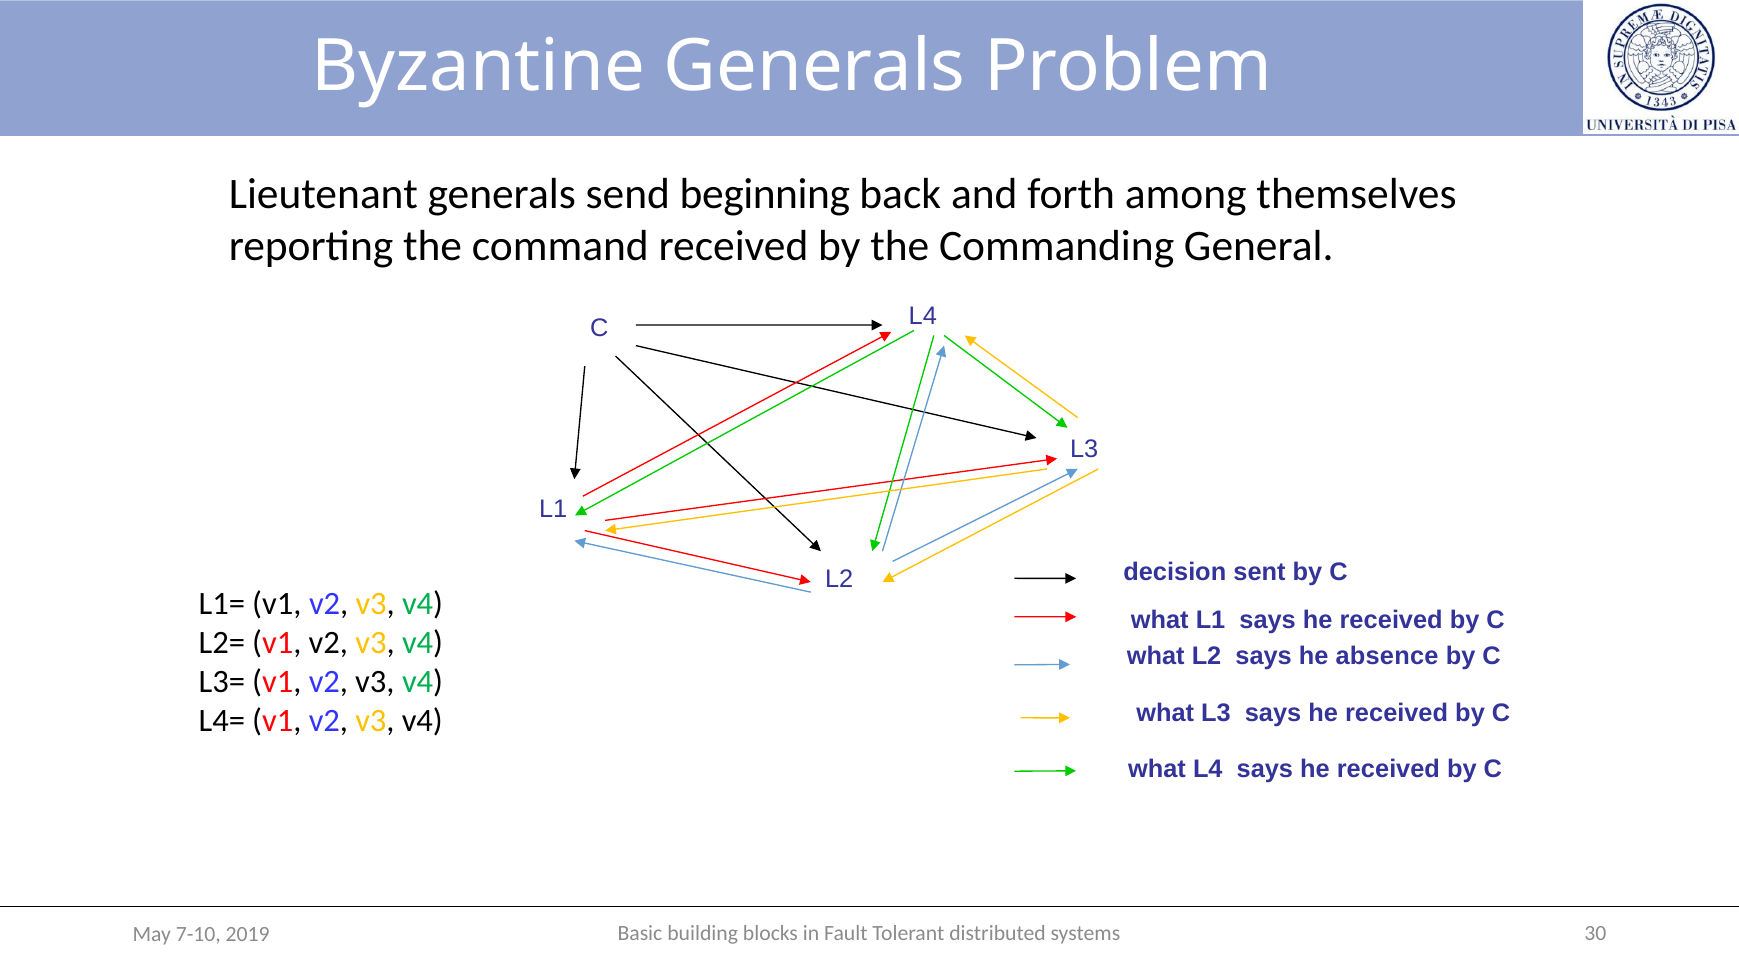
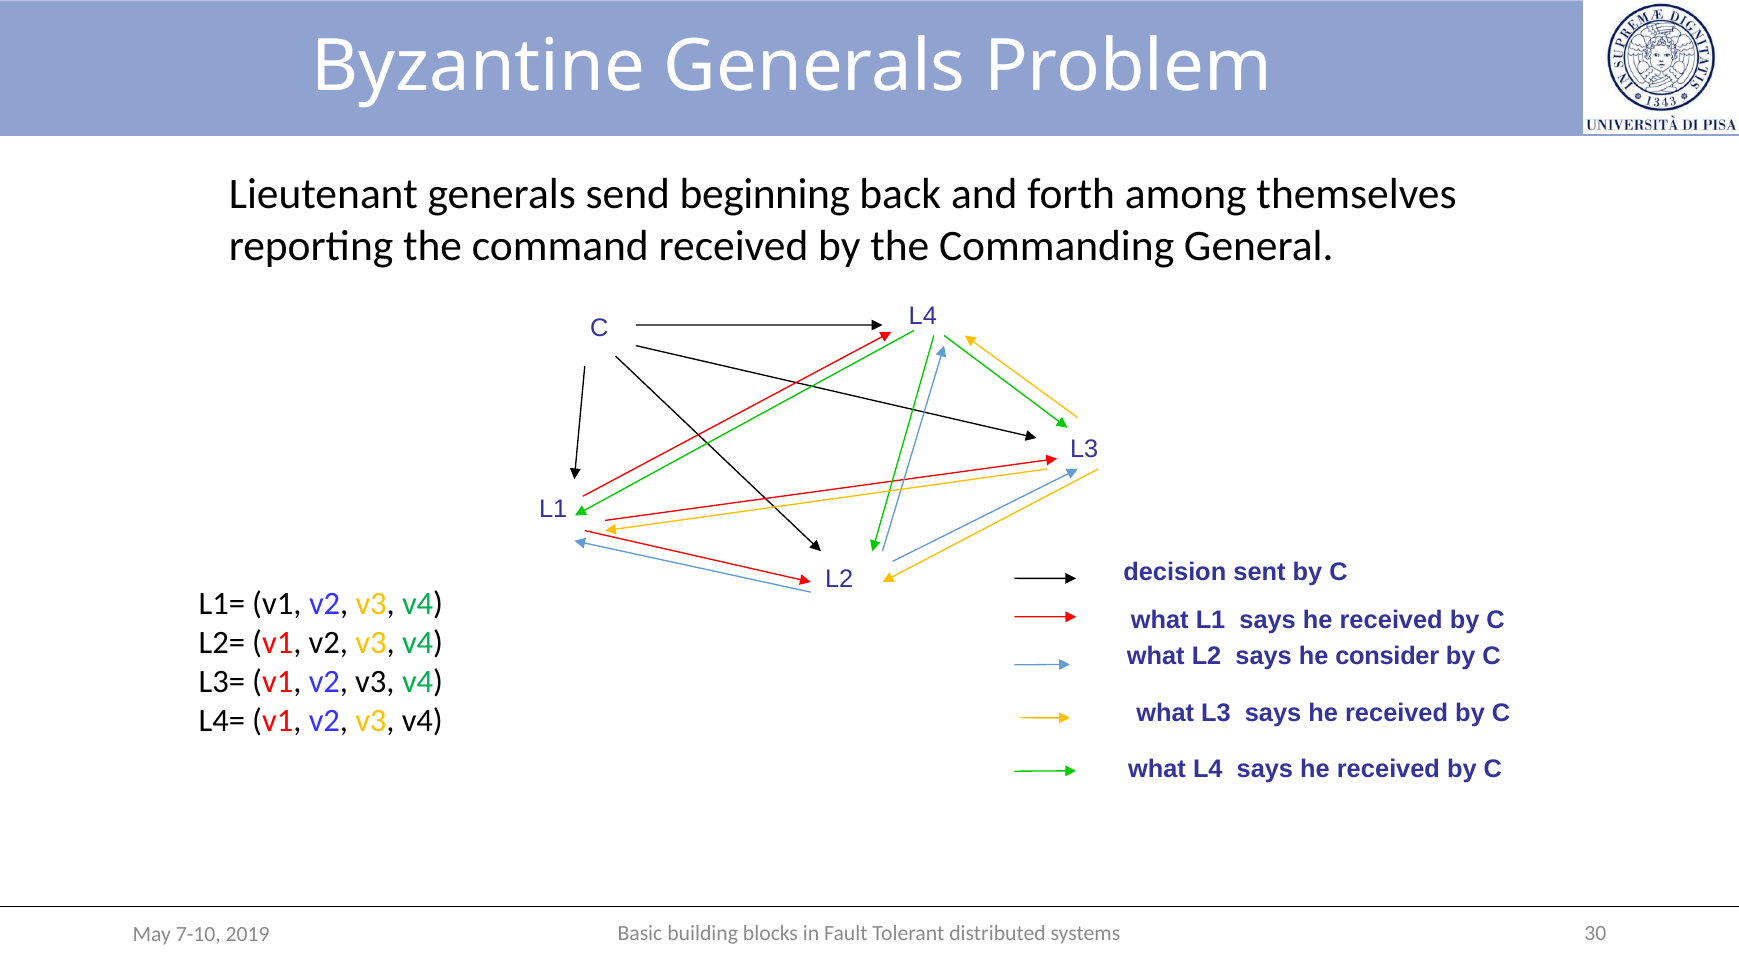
absence: absence -> consider
